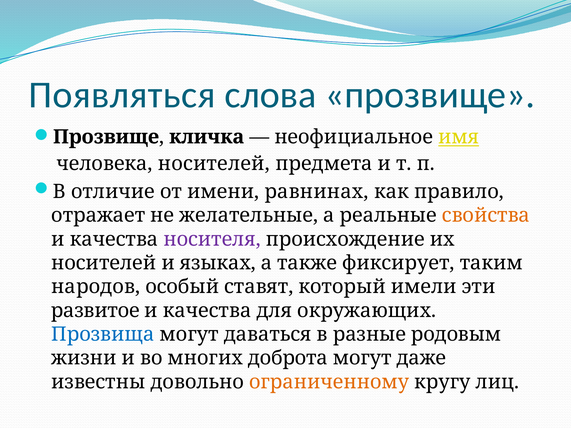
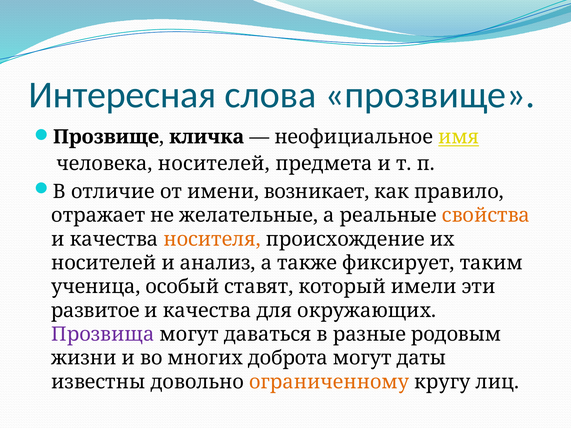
Появляться: Появляться -> Интересная
равнинах: равнинах -> возникает
носителя colour: purple -> orange
языках: языках -> анализ
народов: народов -> ученица
Прозвища colour: blue -> purple
даже: даже -> даты
